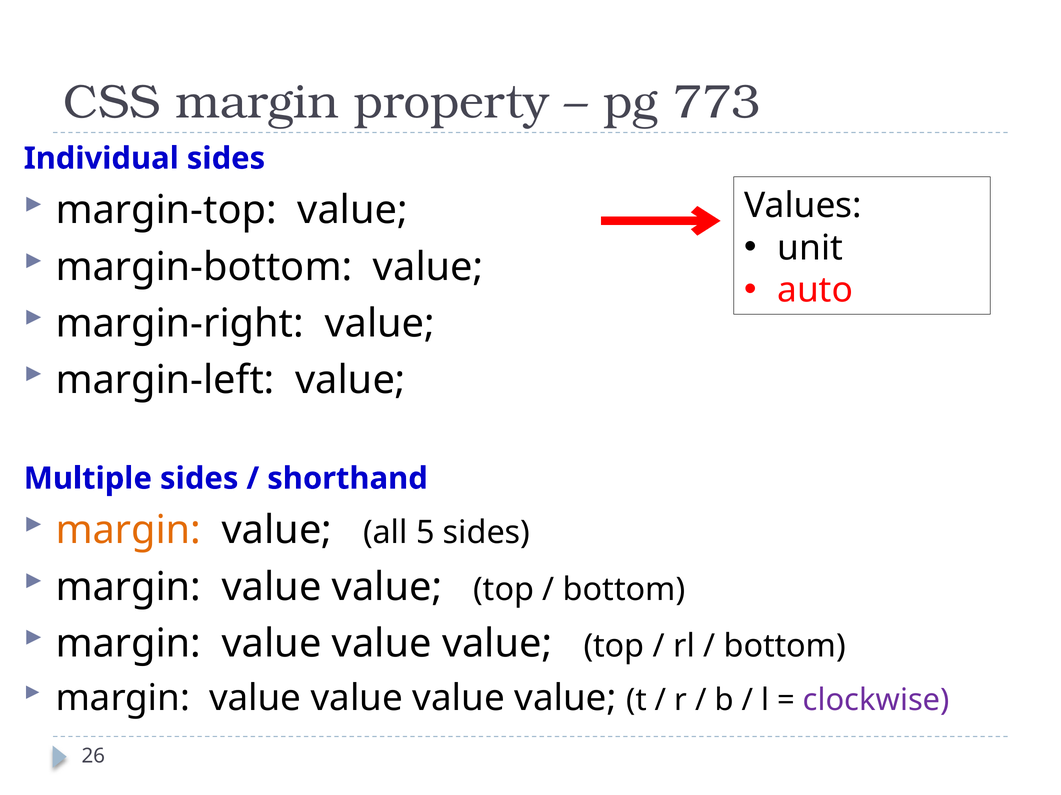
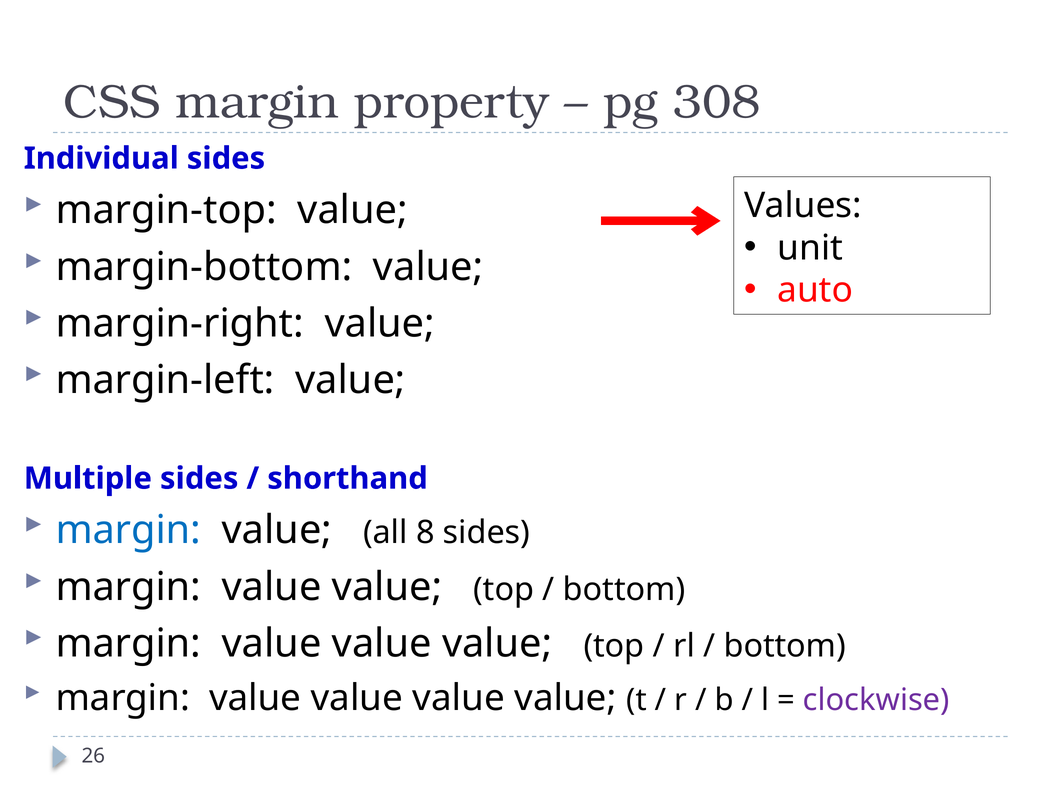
773: 773 -> 308
margin at (128, 531) colour: orange -> blue
5: 5 -> 8
